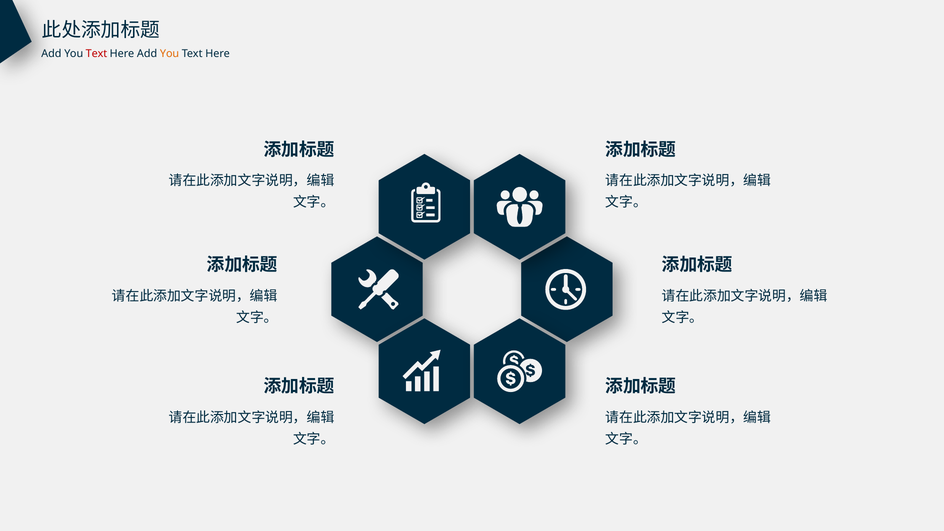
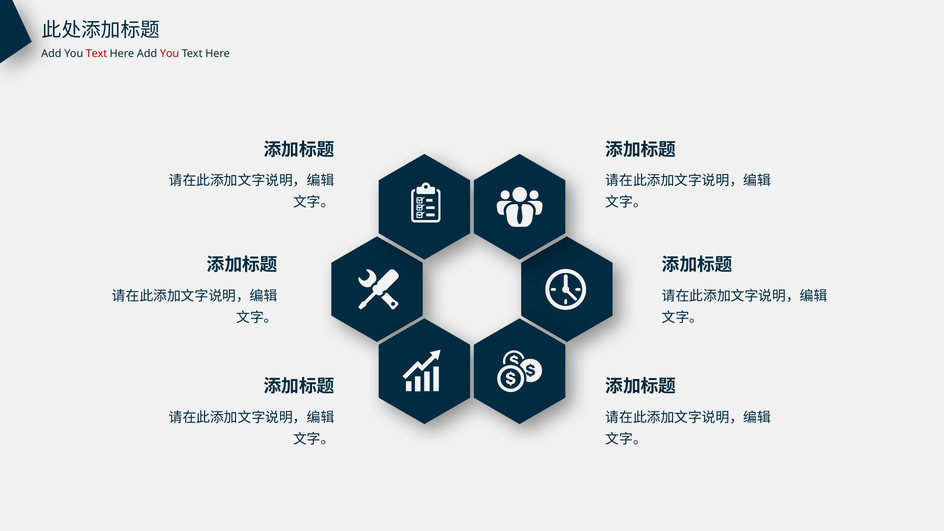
You at (170, 54) colour: orange -> red
